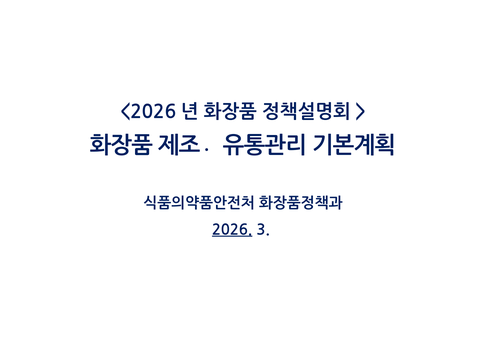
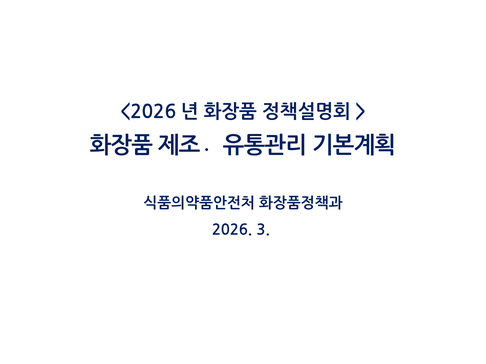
2026 underline: present -> none
